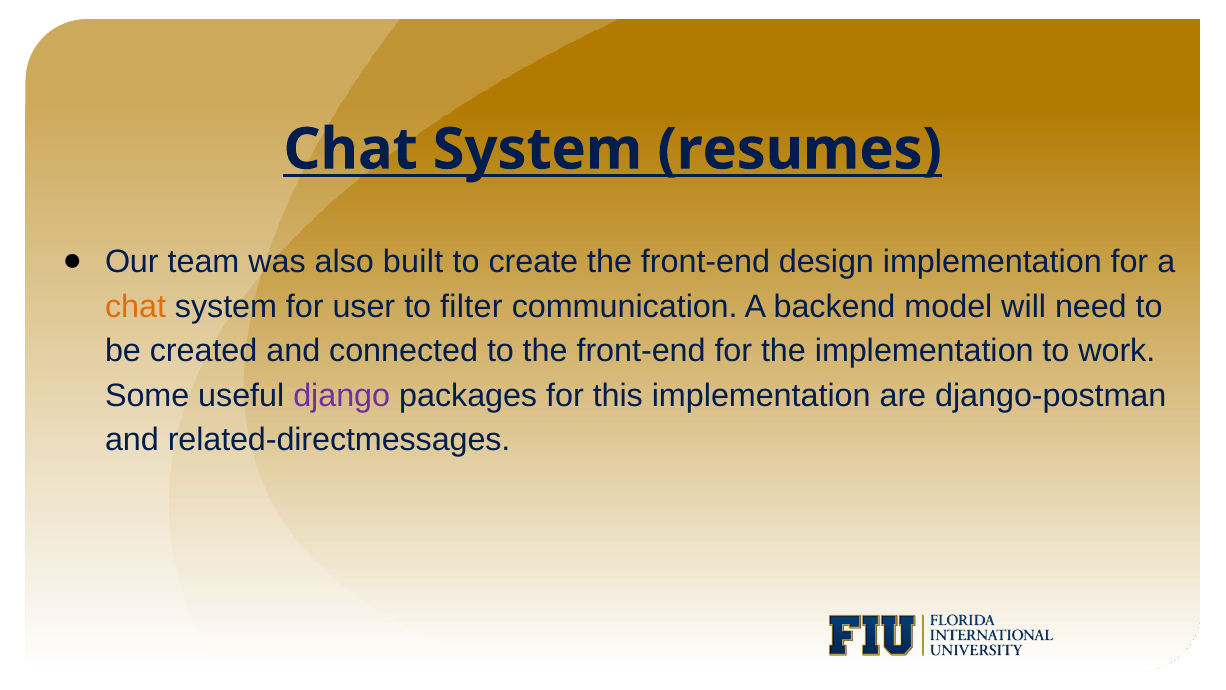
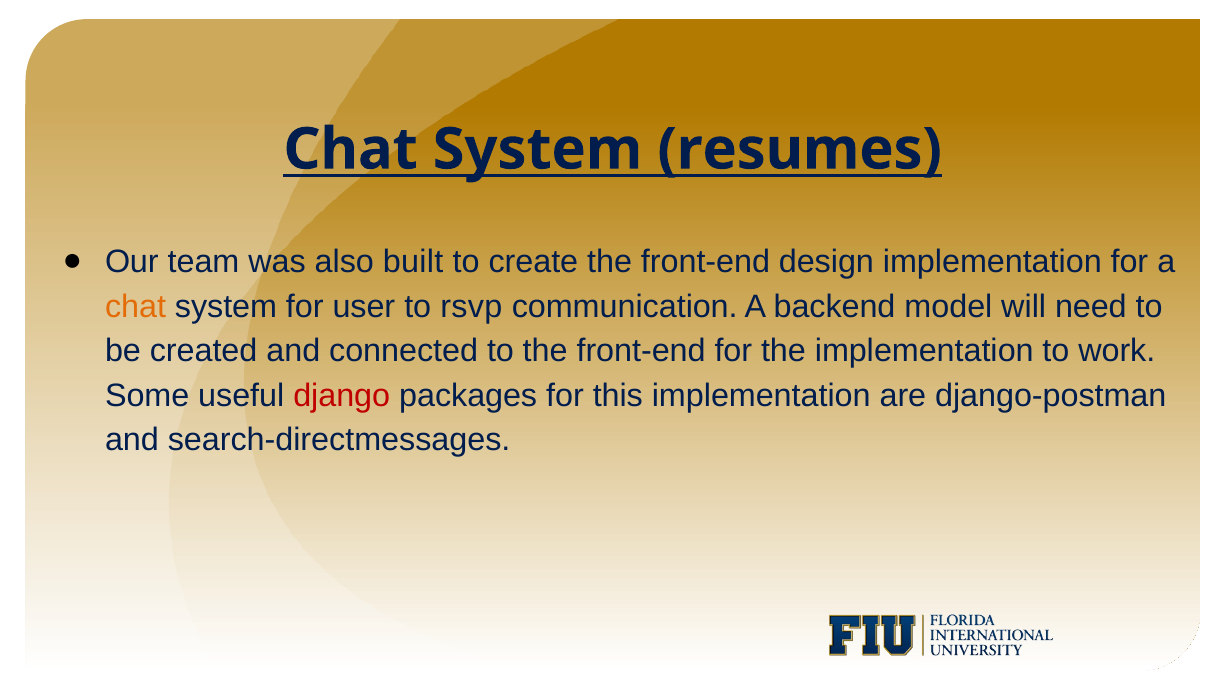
filter: filter -> rsvp
django colour: purple -> red
related-directmessages: related-directmessages -> search-directmessages
